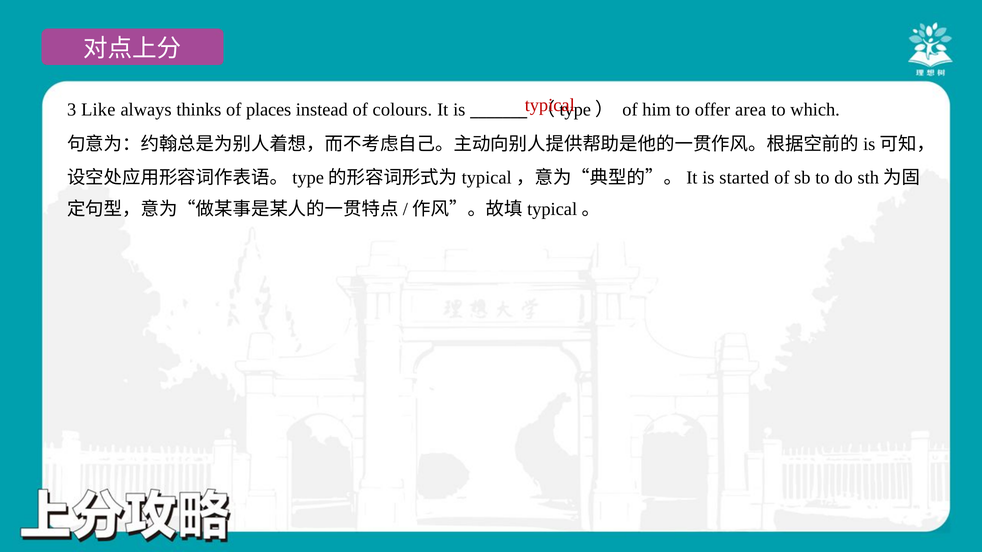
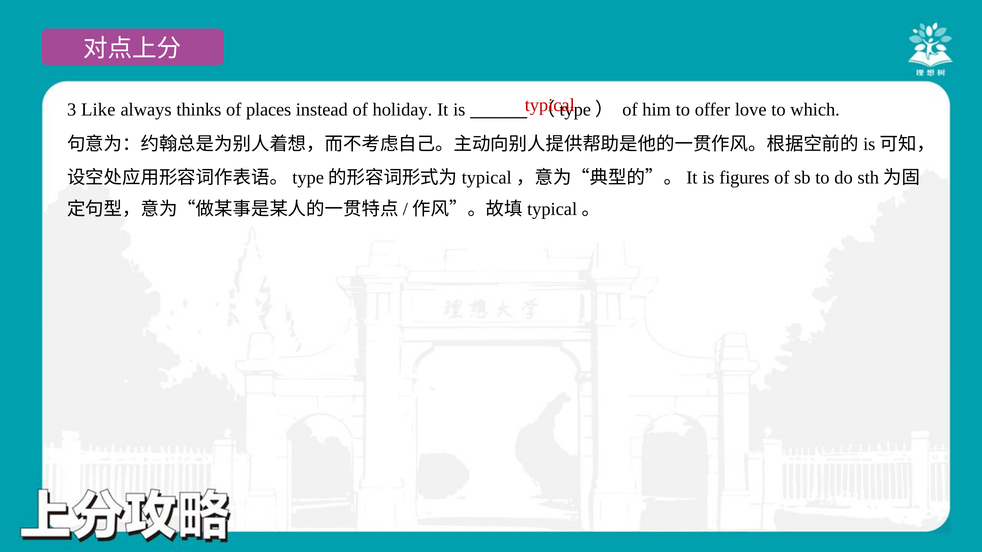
colours: colours -> holiday
area: area -> love
started: started -> figures
